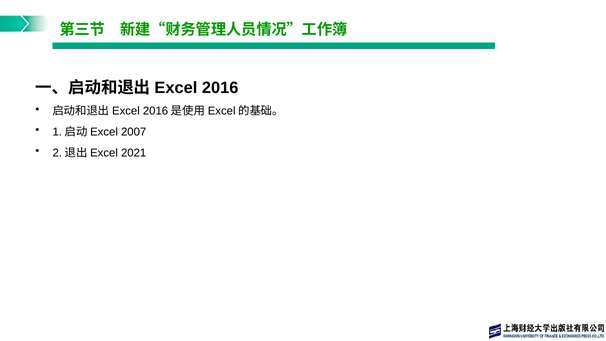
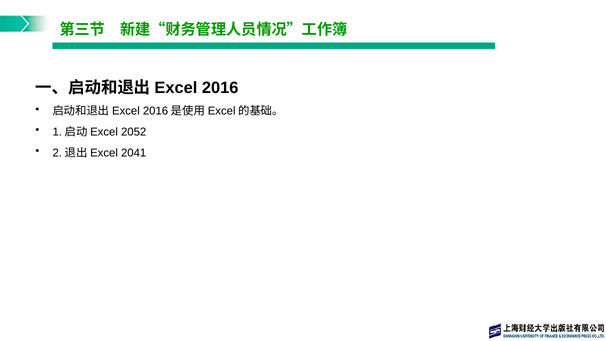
2007: 2007 -> 2052
2021: 2021 -> 2041
